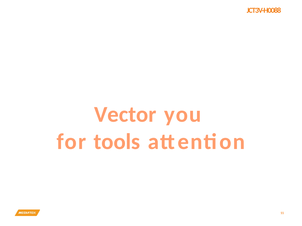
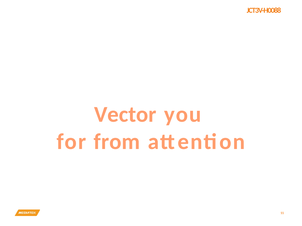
tools: tools -> from
